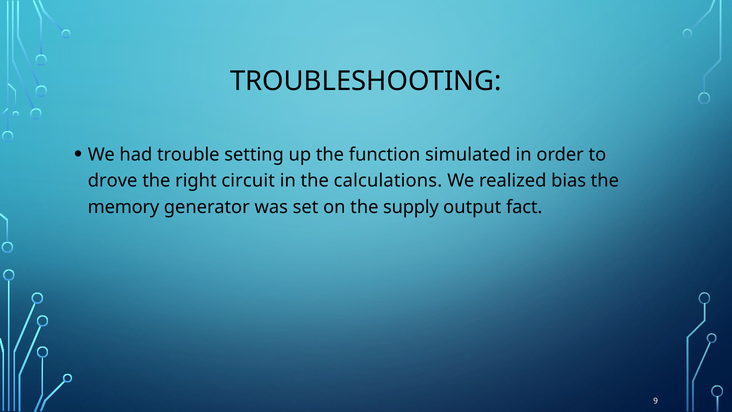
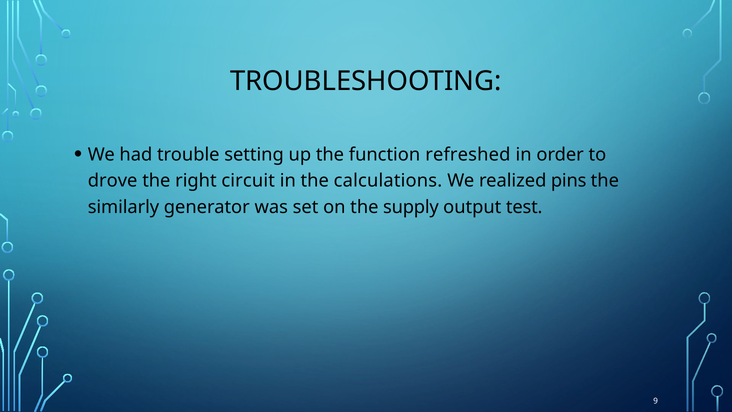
simulated: simulated -> refreshed
bias: bias -> pins
memory: memory -> similarly
fact: fact -> test
